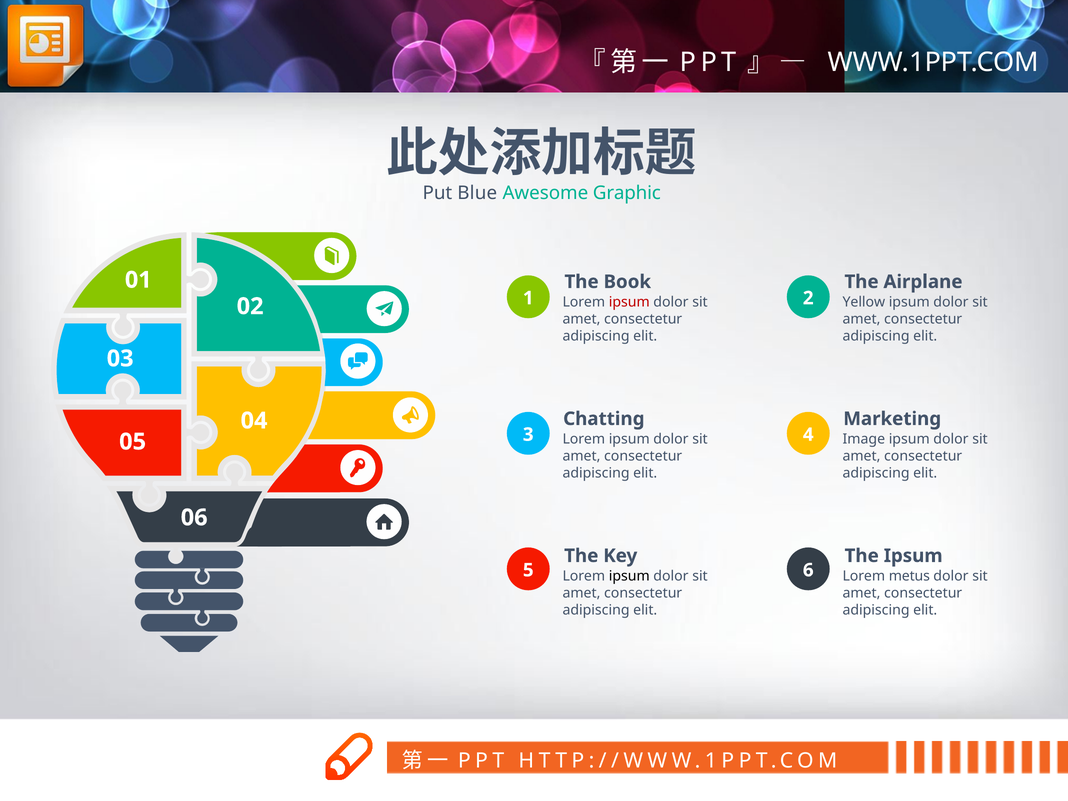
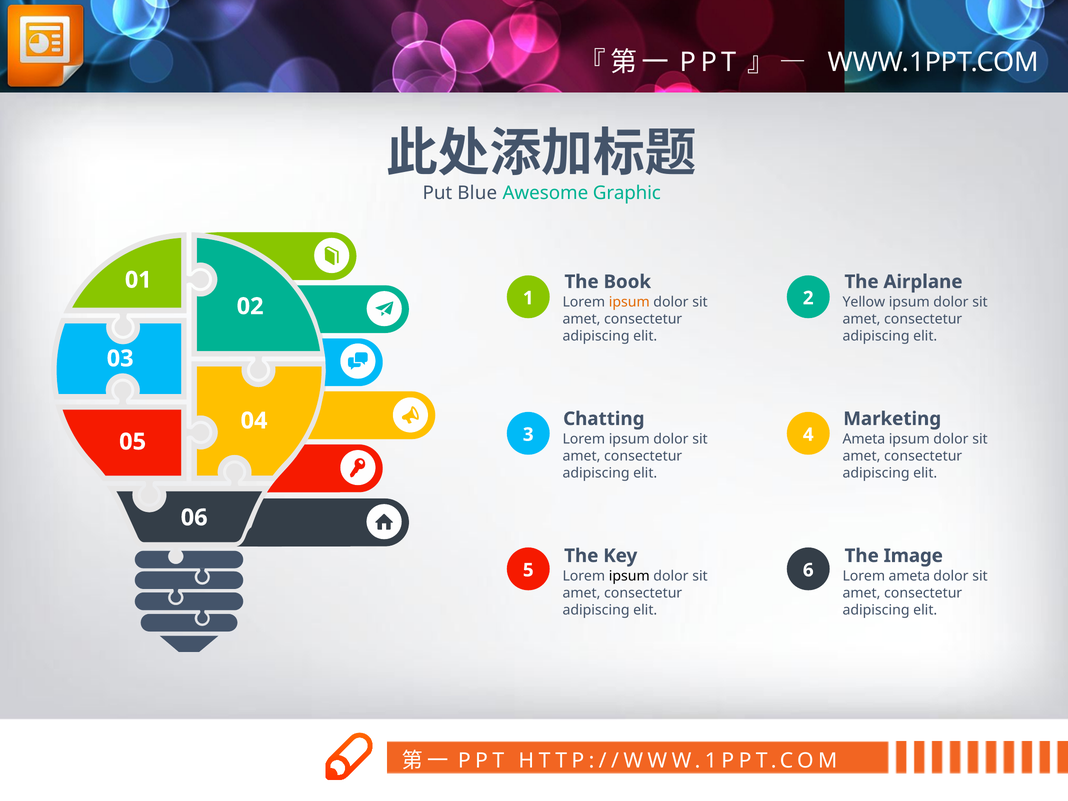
ipsum at (629, 302) colour: red -> orange
Image at (864, 439): Image -> Ameta
The Ipsum: Ipsum -> Image
Lorem metus: metus -> ameta
